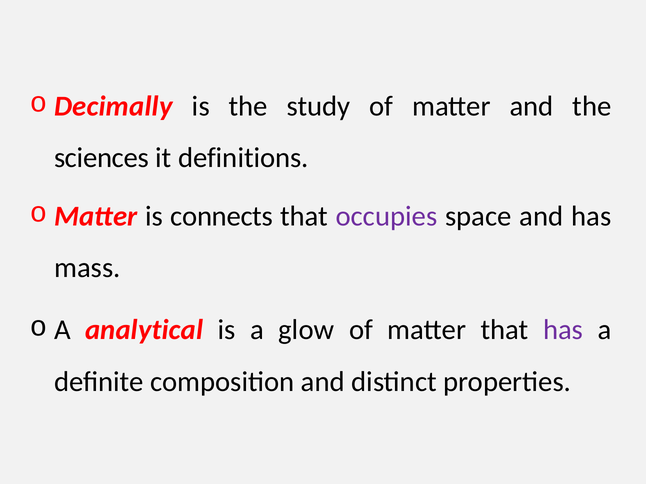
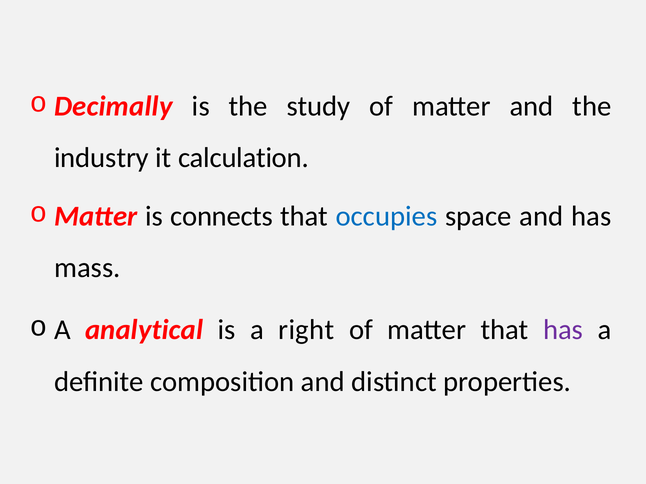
sciences: sciences -> industry
definitions: definitions -> calculation
occupies colour: purple -> blue
glow: glow -> right
